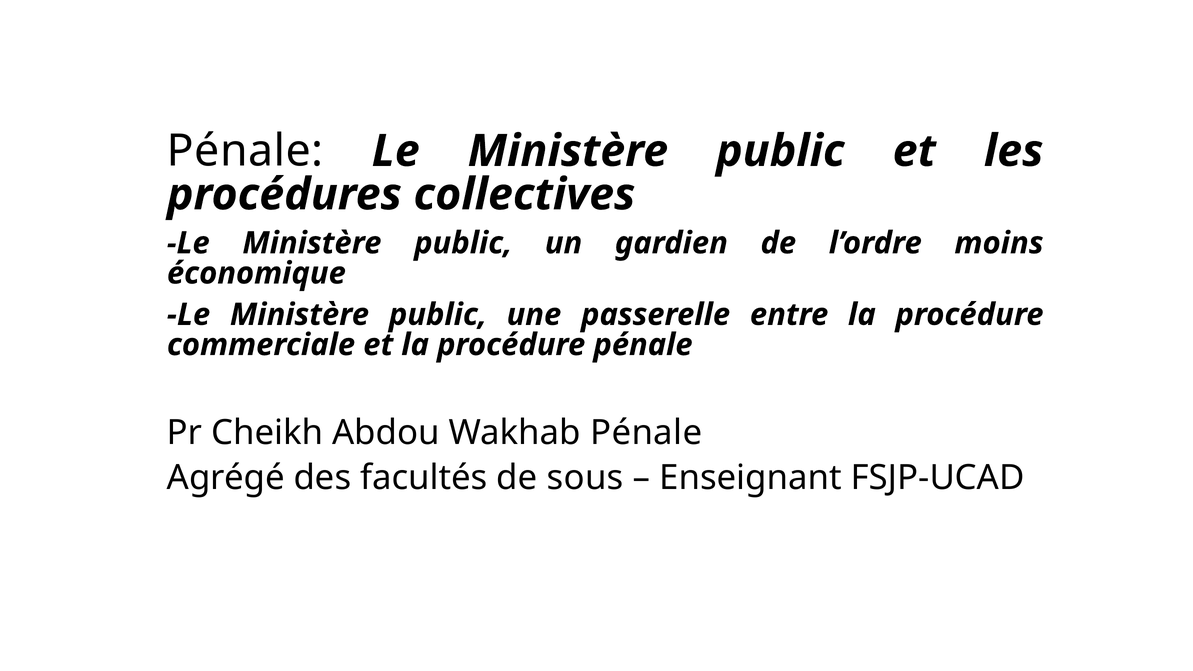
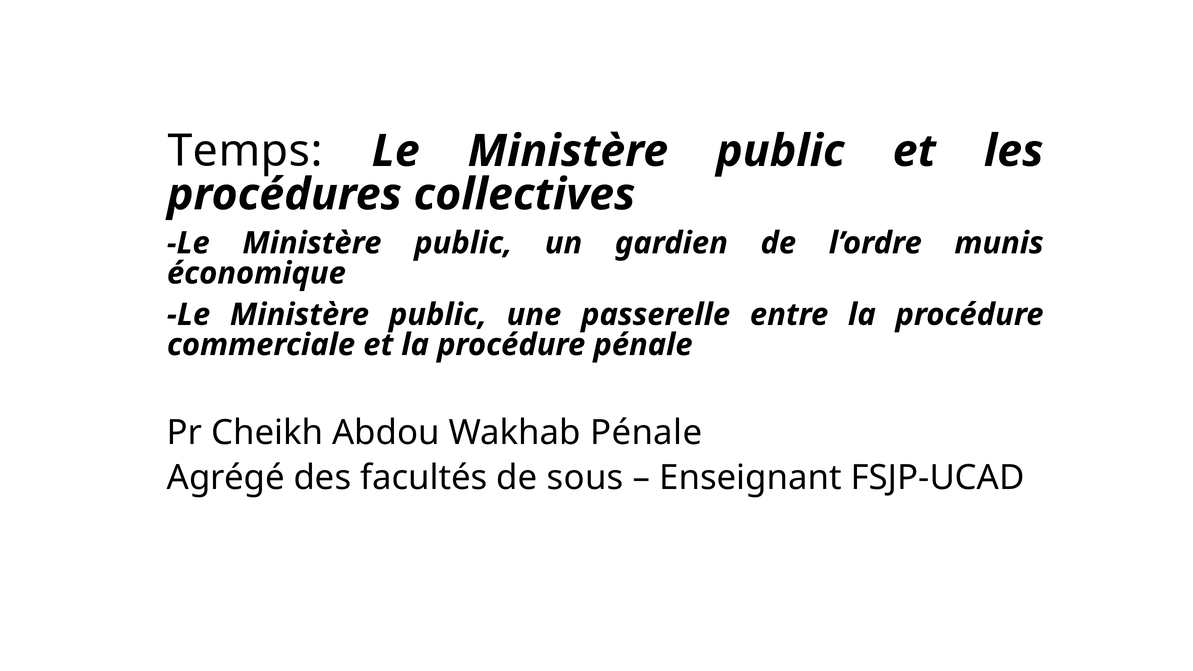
Pénale at (245, 151): Pénale -> Temps
moins: moins -> munis
